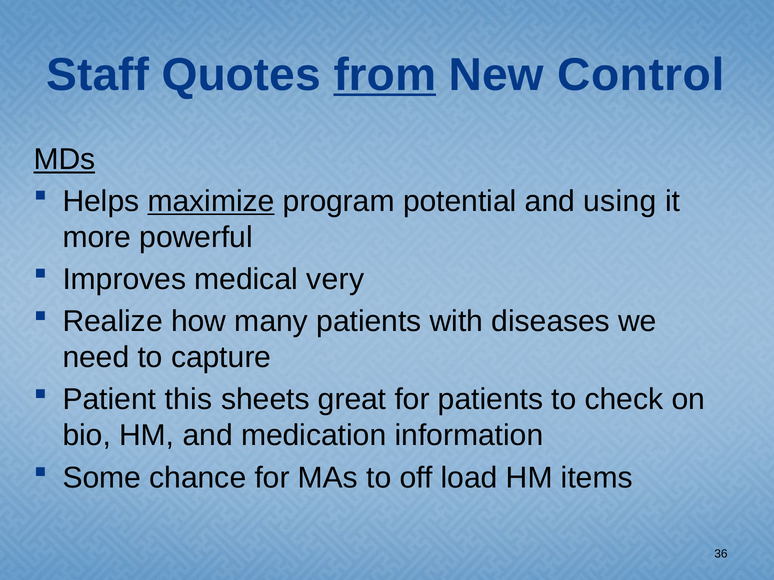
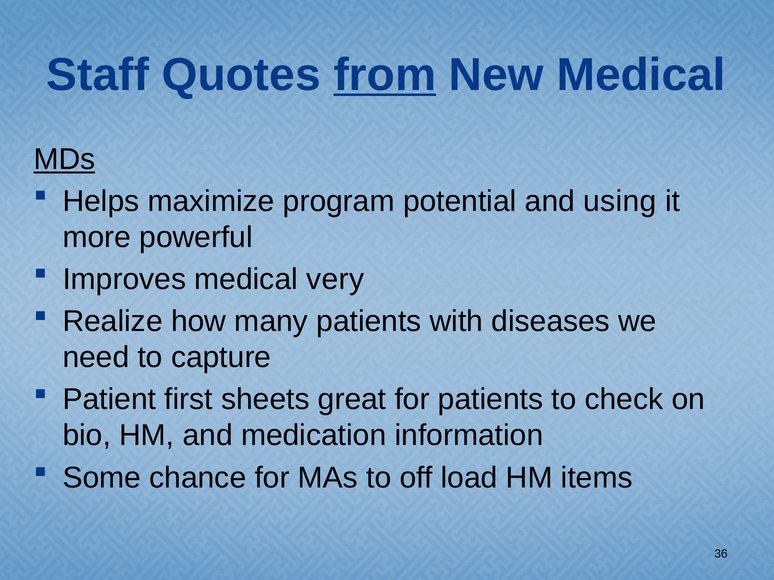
New Control: Control -> Medical
maximize underline: present -> none
this: this -> first
